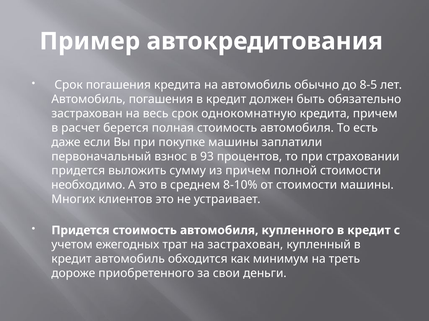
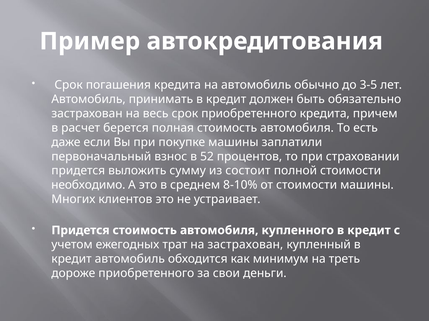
8-5: 8-5 -> 3-5
Автомобиль погашения: погашения -> принимать
срок однокомнатную: однокомнатную -> приобретенного
93: 93 -> 52
из причем: причем -> состоит
